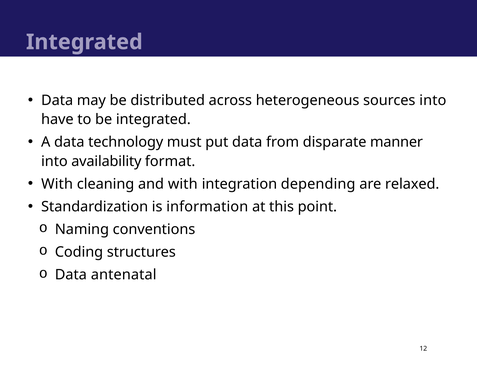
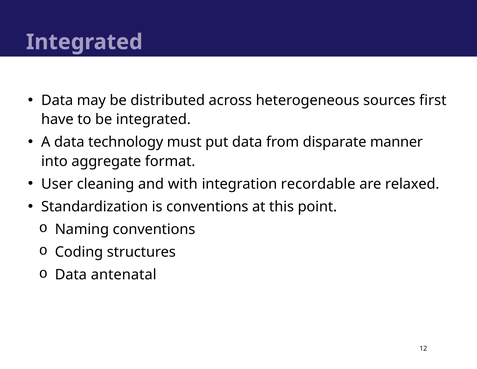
sources into: into -> first
availability: availability -> aggregate
With at (57, 184): With -> User
depending: depending -> recordable
is information: information -> conventions
